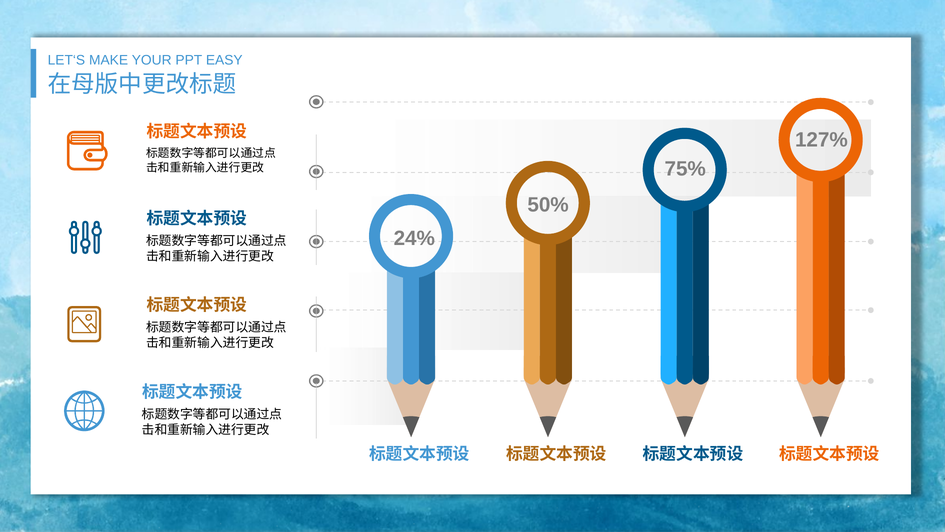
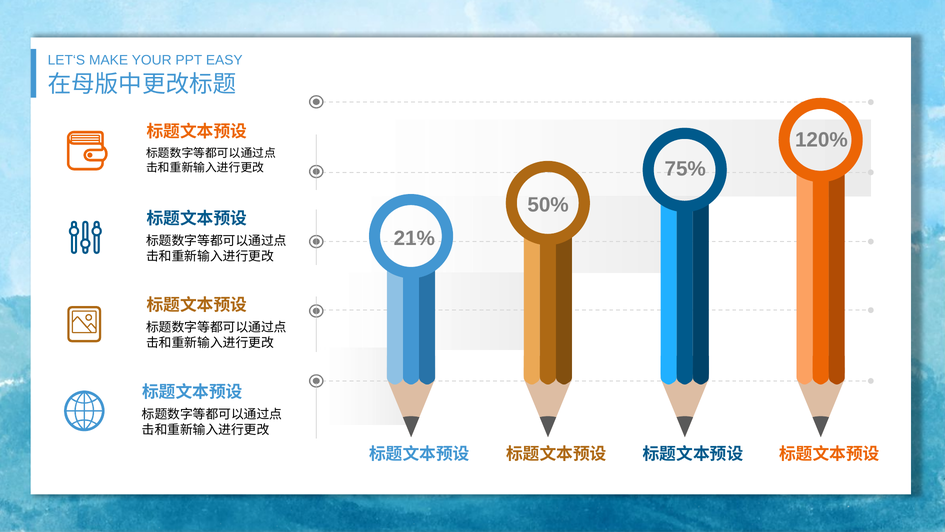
127%: 127% -> 120%
24%: 24% -> 21%
